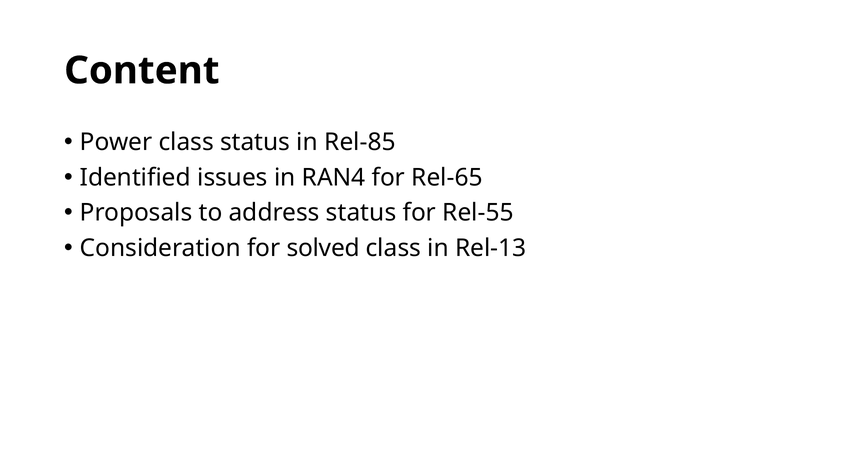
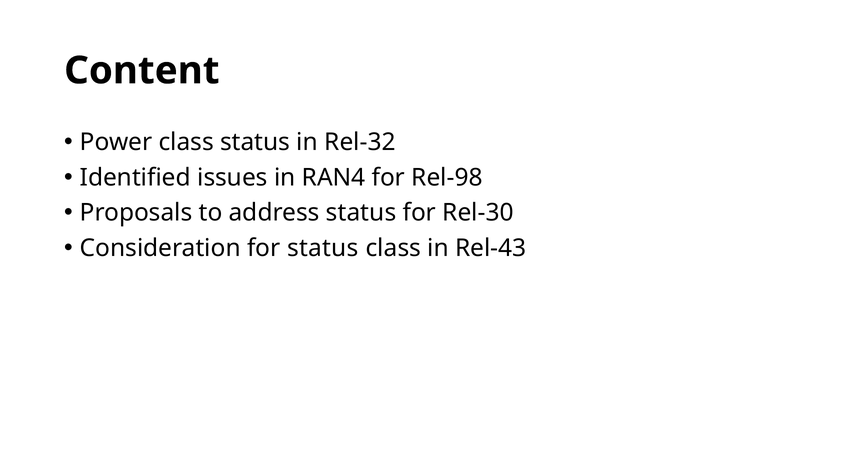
Rel-85: Rel-85 -> Rel-32
Rel-65: Rel-65 -> Rel-98
Rel-55: Rel-55 -> Rel-30
for solved: solved -> status
Rel-13: Rel-13 -> Rel-43
